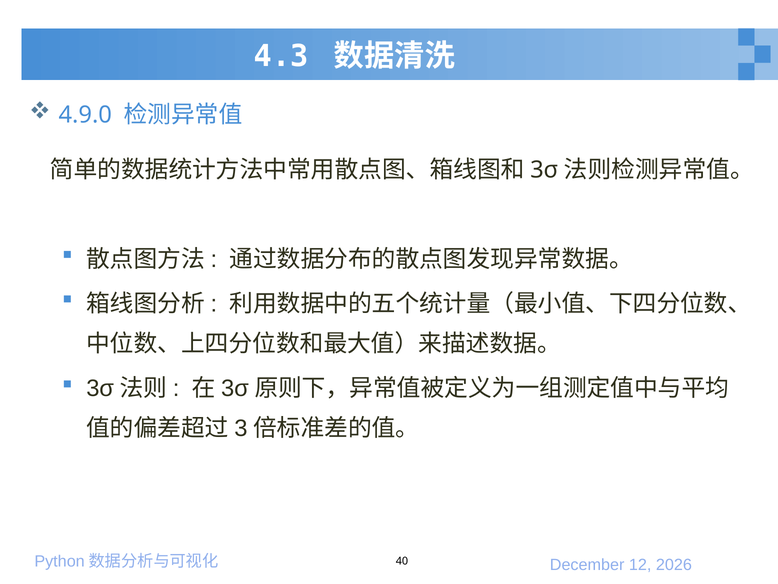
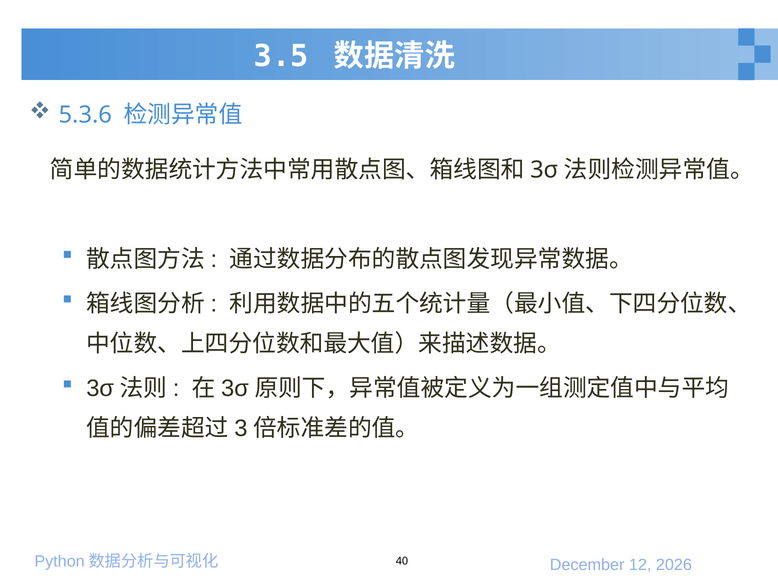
4.3: 4.3 -> 3.5
4.9.0: 4.9.0 -> 5.3.6
